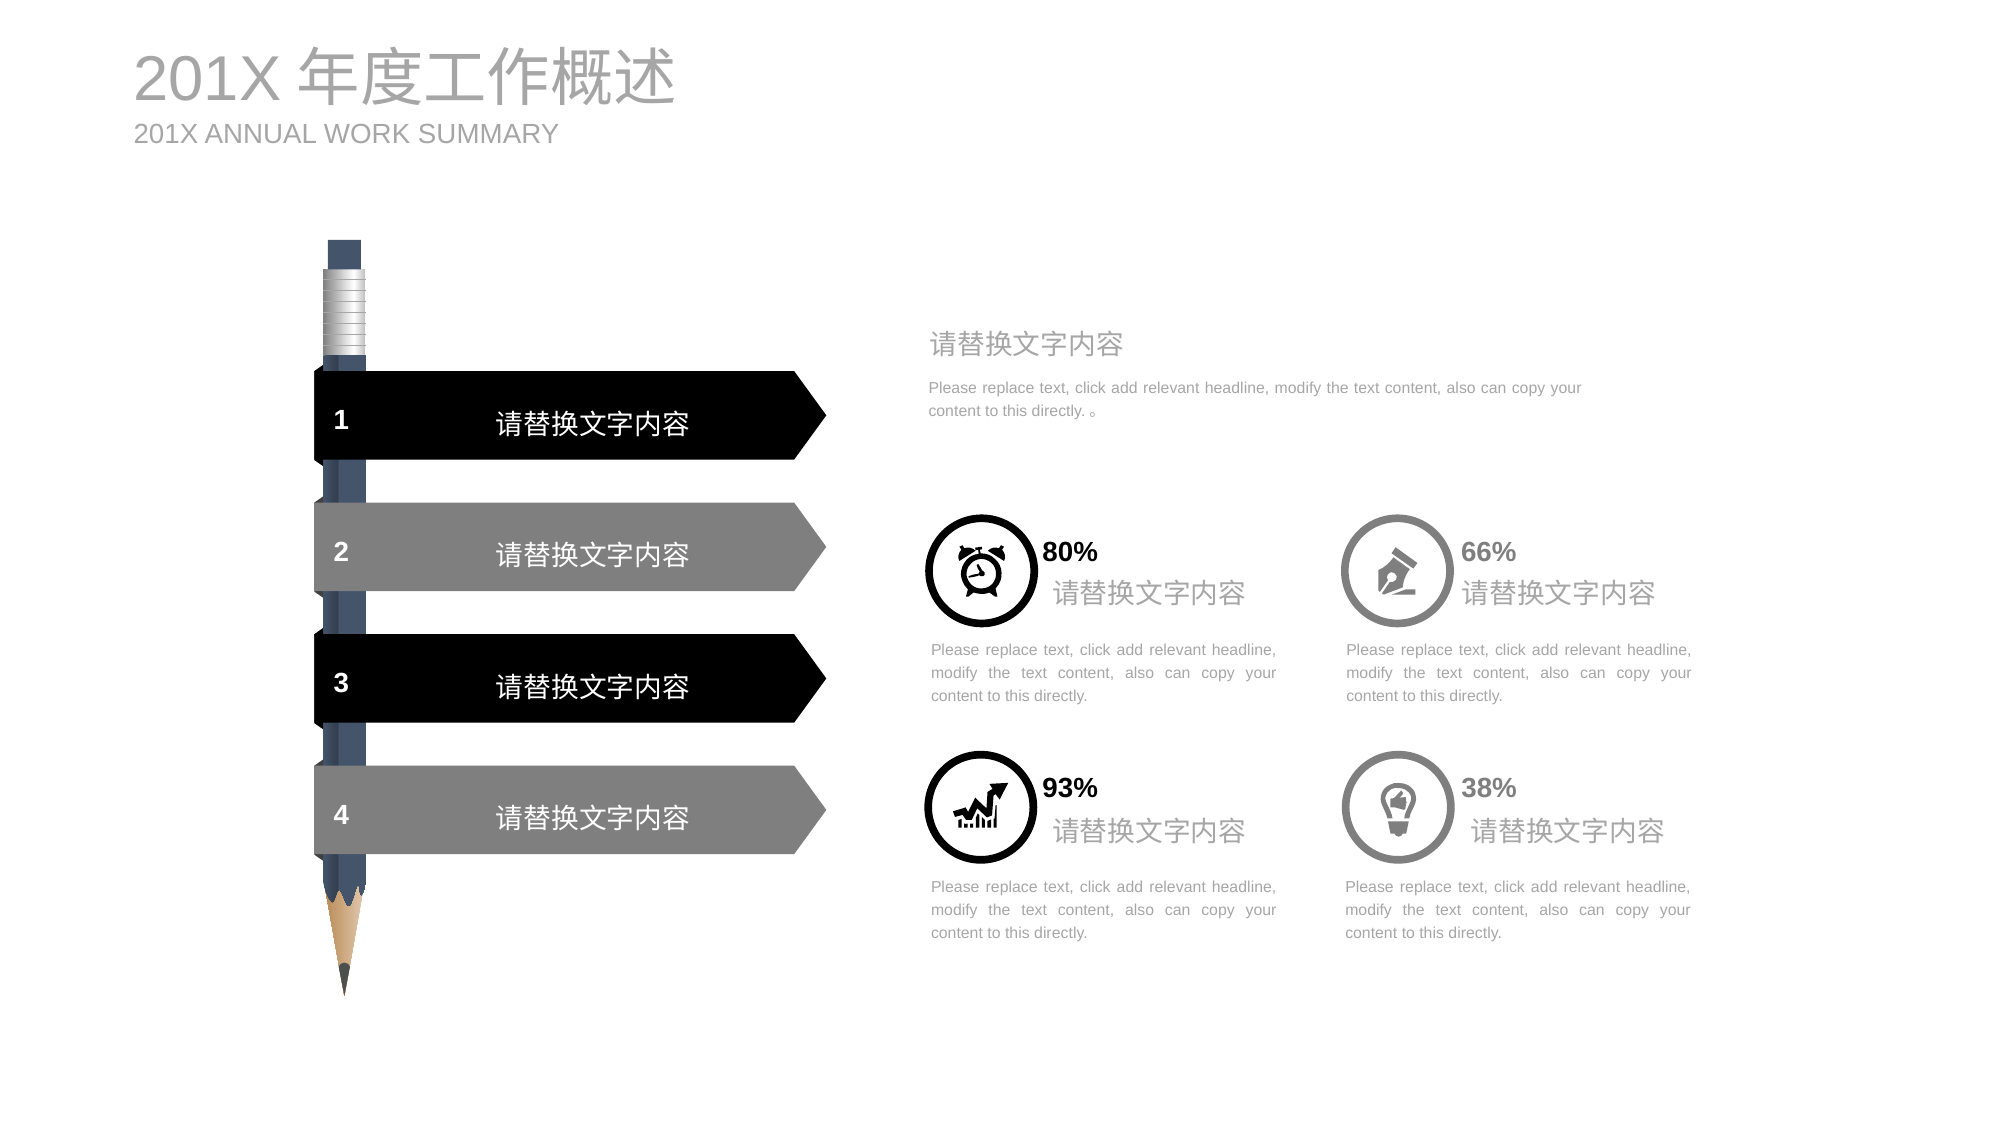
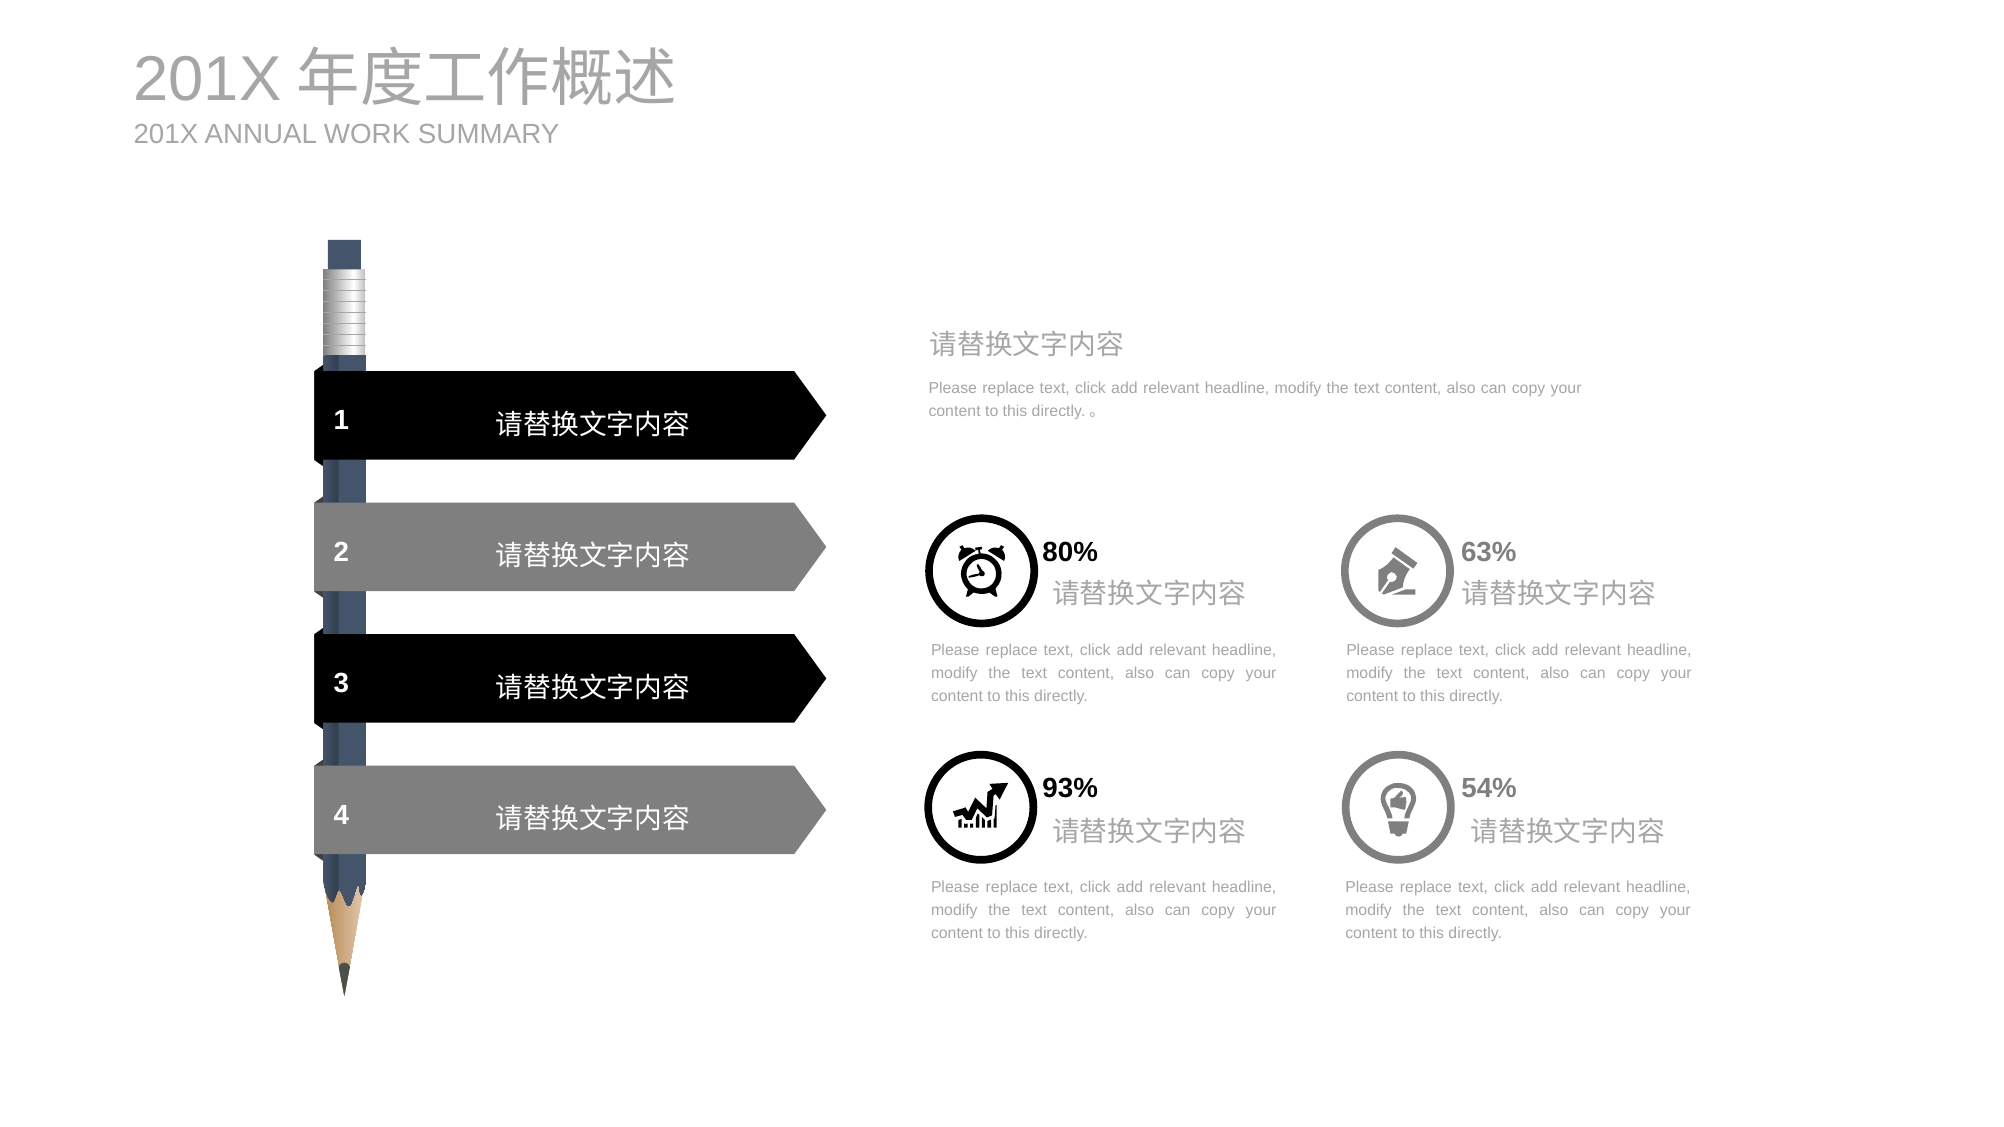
66%: 66% -> 63%
38%: 38% -> 54%
